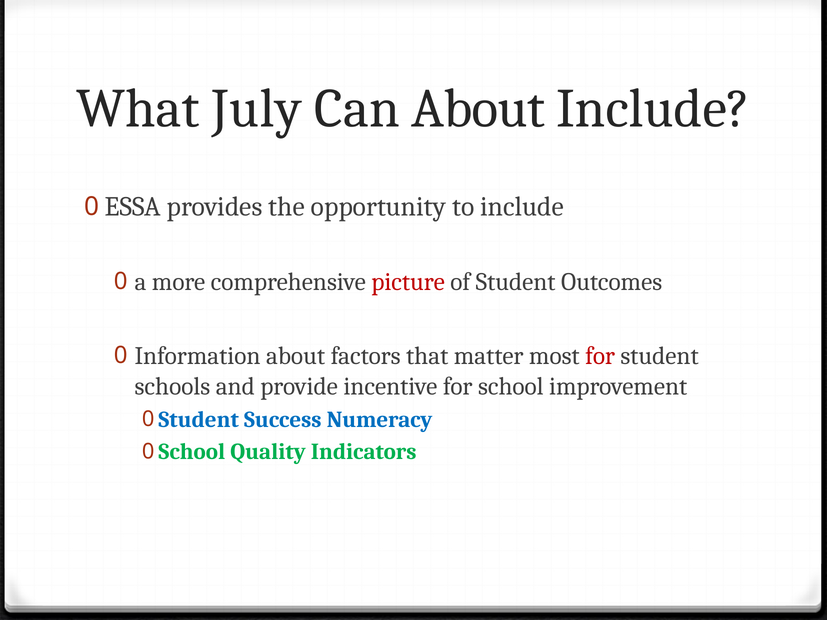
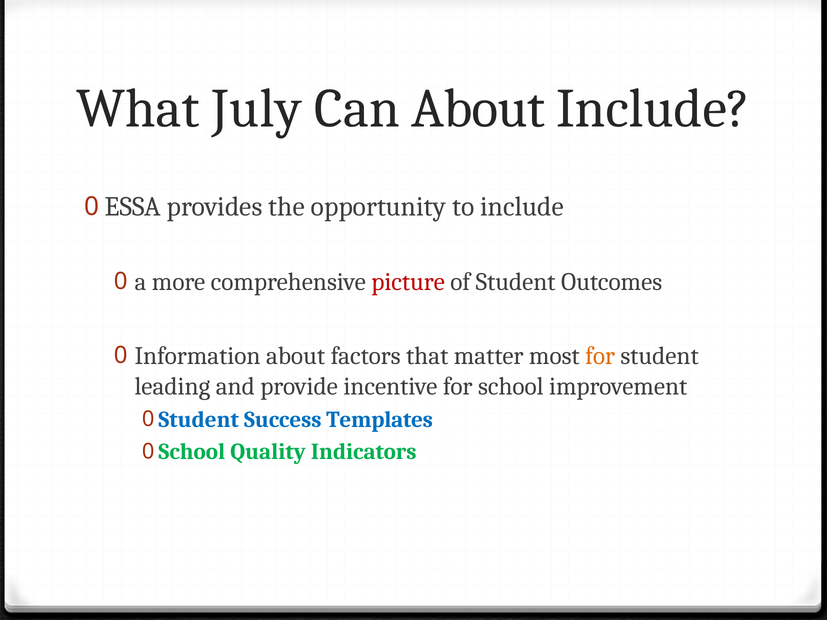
for at (600, 356) colour: red -> orange
schools: schools -> leading
Numeracy: Numeracy -> Templates
